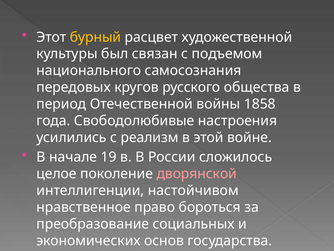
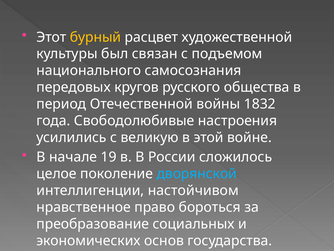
1858: 1858 -> 1832
реализм: реализм -> великую
дворянской colour: pink -> light blue
